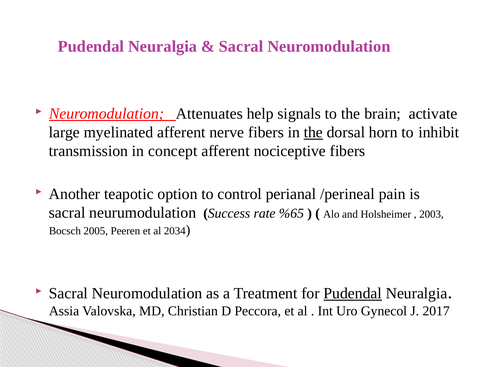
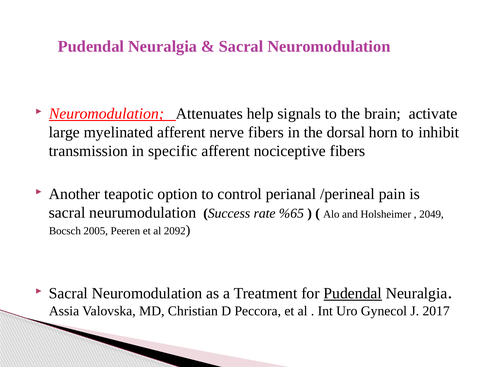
the at (313, 133) underline: present -> none
concept: concept -> specific
2003: 2003 -> 2049
2034: 2034 -> 2092
